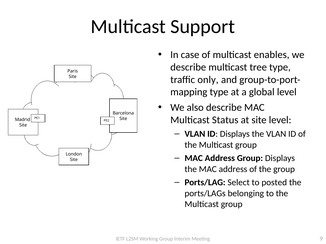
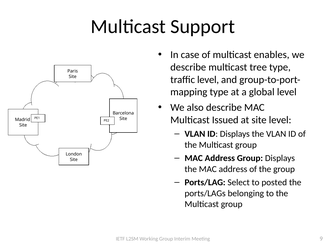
traffic only: only -> level
Status: Status -> Issued
